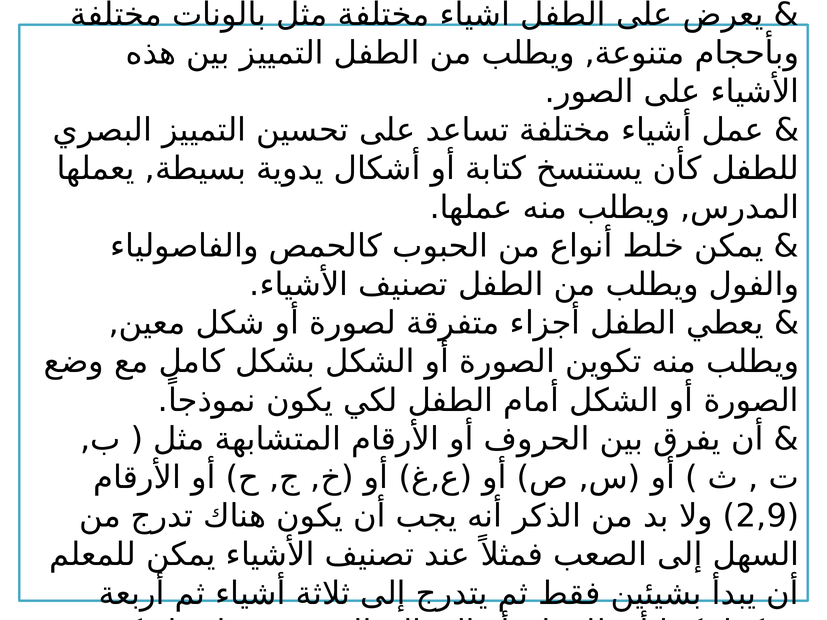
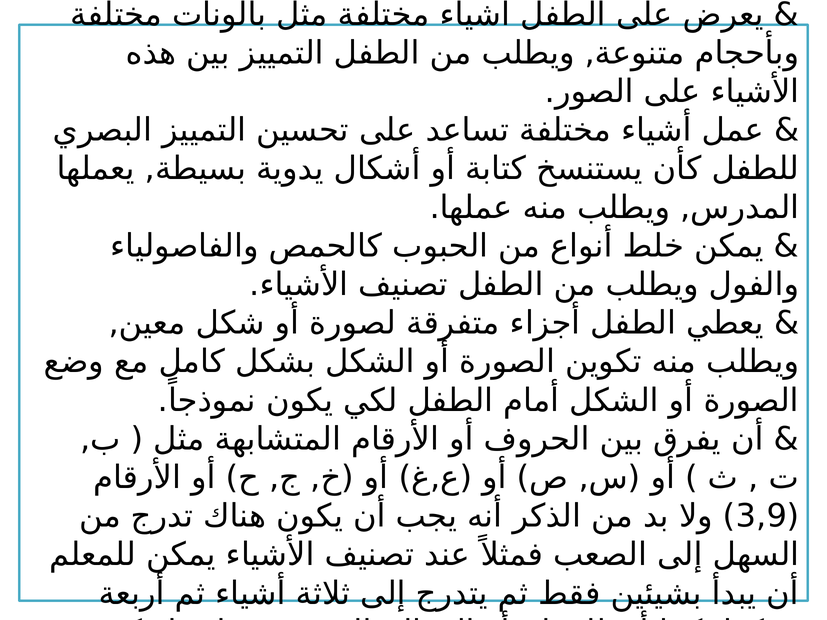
2,9: 2,9 -> 3,9
